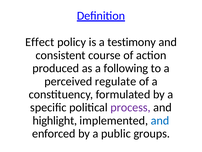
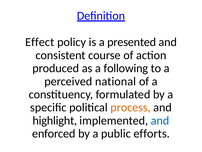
testimony: testimony -> presented
regulate: regulate -> national
process colour: purple -> orange
groups: groups -> efforts
